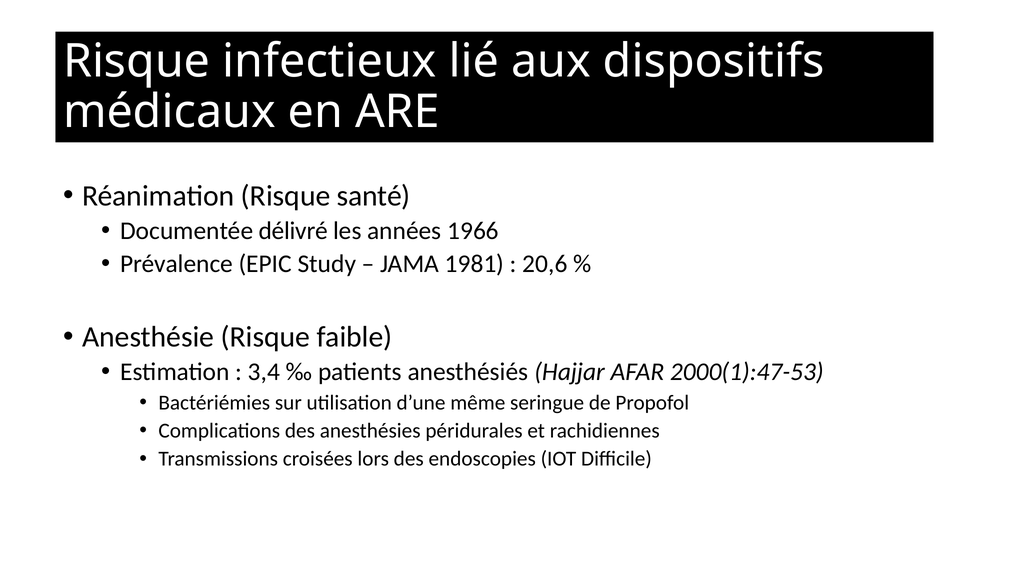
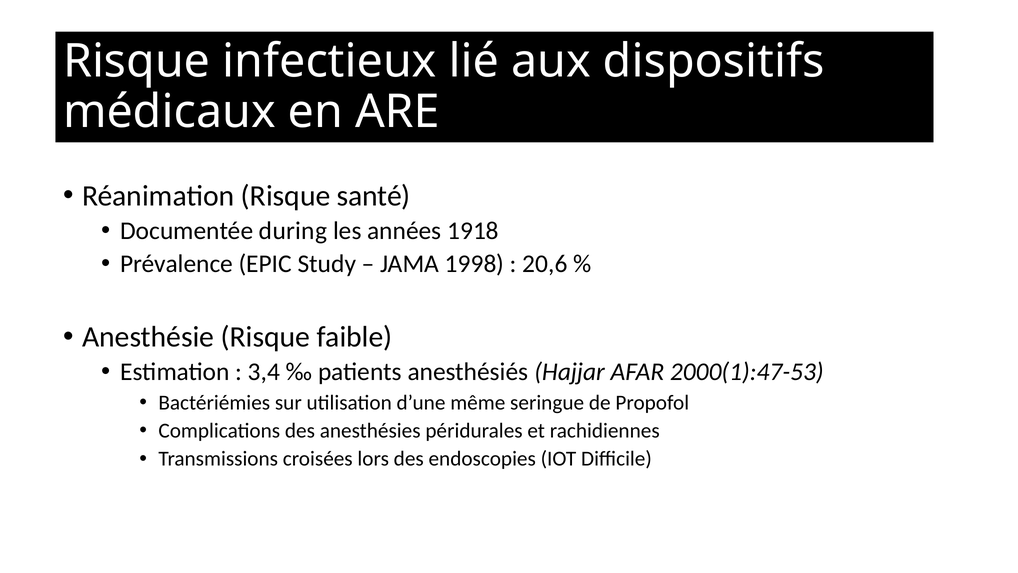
délivré: délivré -> during
1966: 1966 -> 1918
1981: 1981 -> 1998
